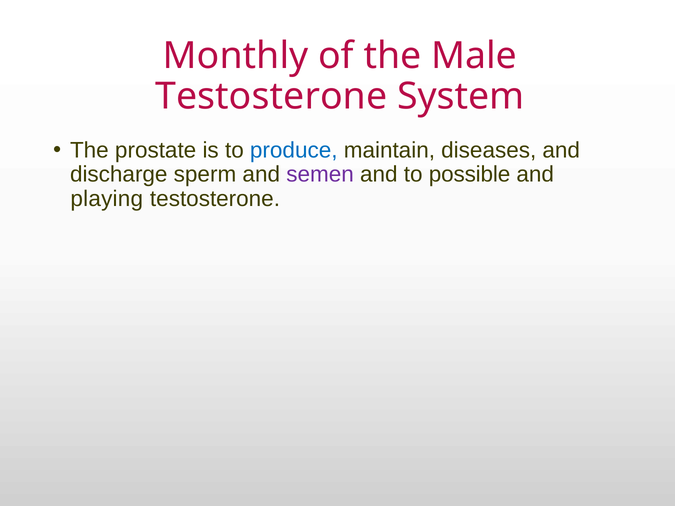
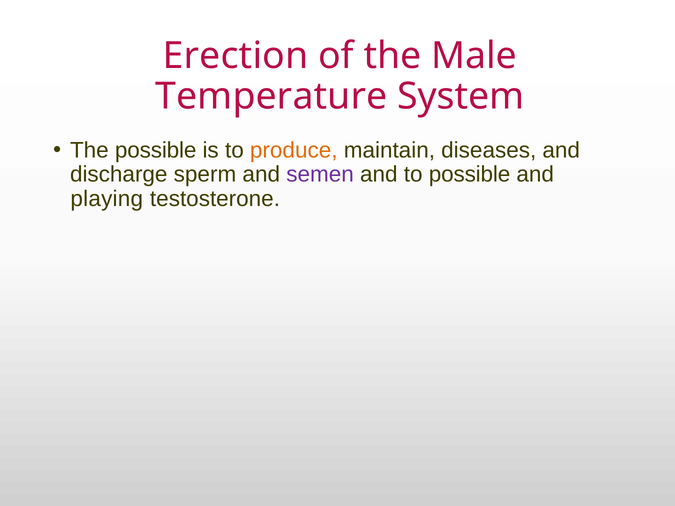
Monthly: Monthly -> Erection
Testosterone at (271, 96): Testosterone -> Temperature
The prostate: prostate -> possible
produce colour: blue -> orange
